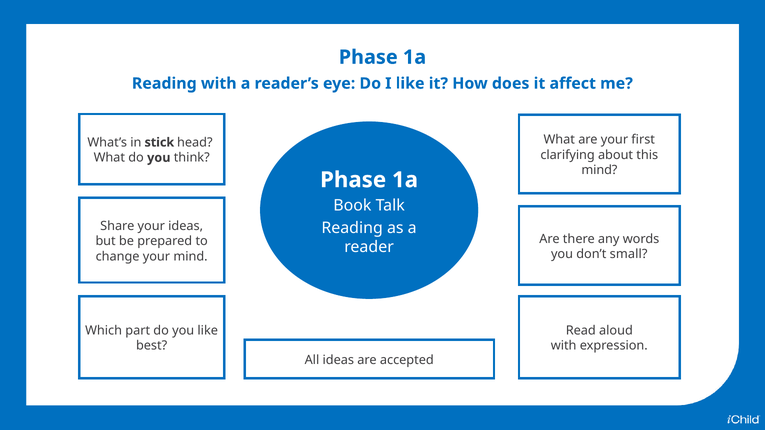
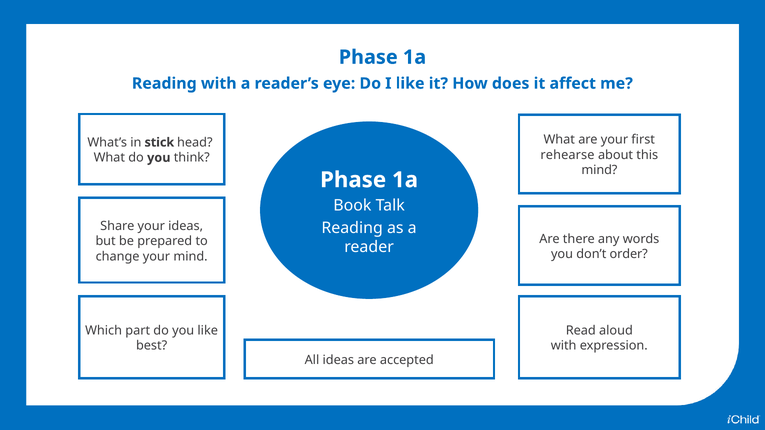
clarifying: clarifying -> rehearse
small: small -> order
